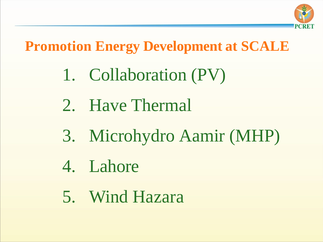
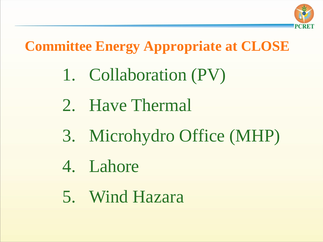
Promotion: Promotion -> Committee
Development: Development -> Appropriate
SCALE: SCALE -> CLOSE
Aamir: Aamir -> Office
